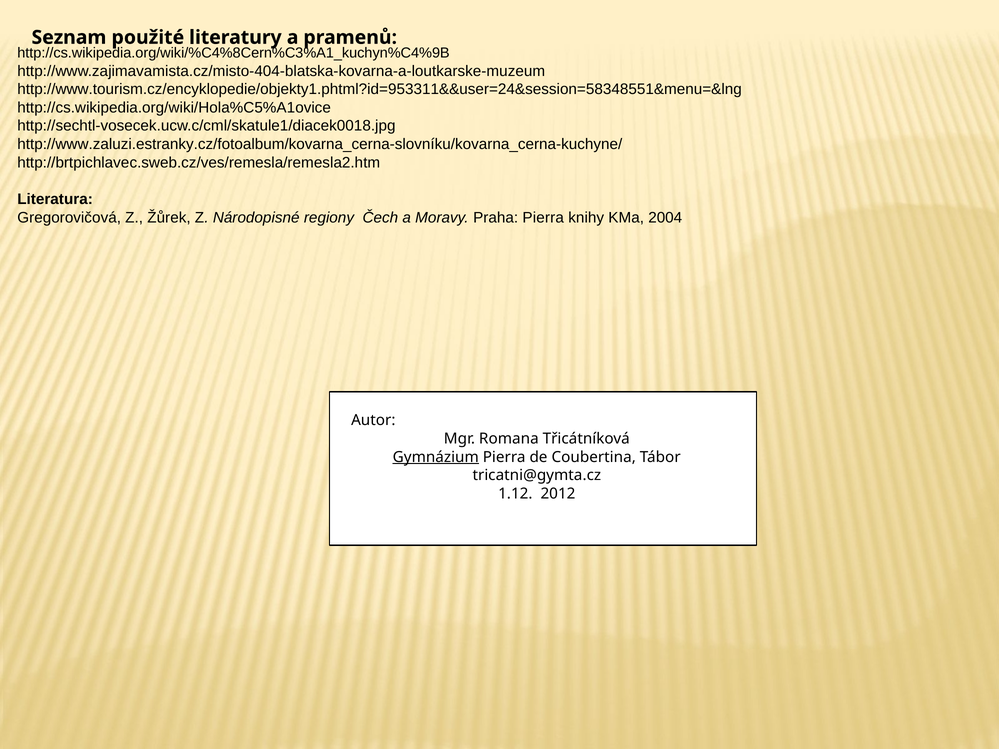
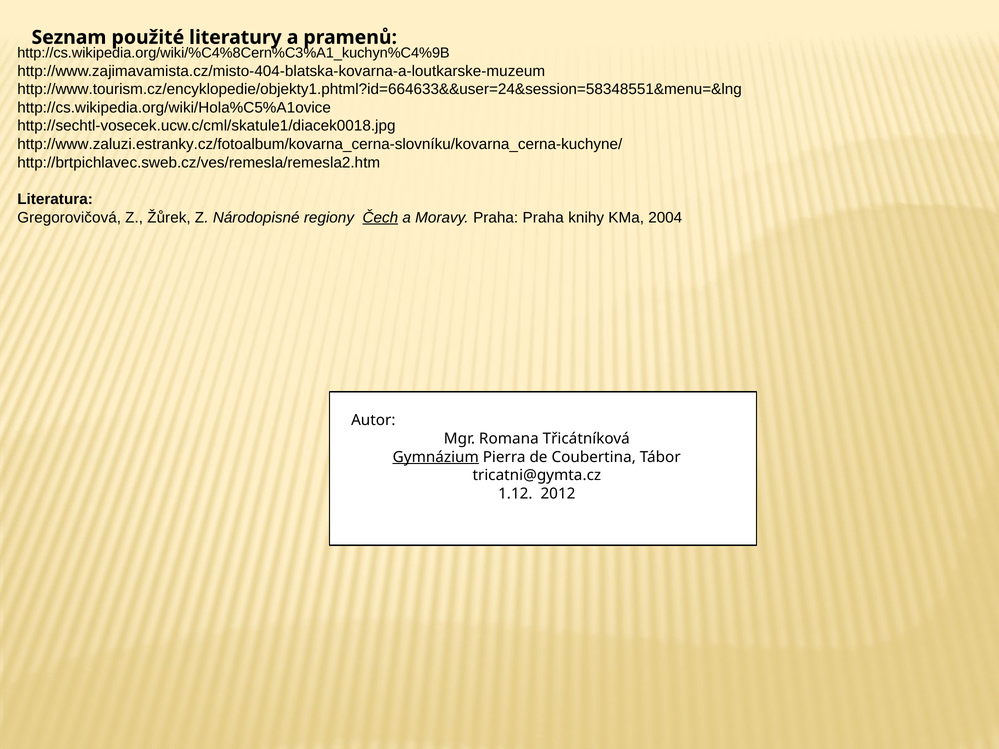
http://www.tourism.cz/encyklopedie/objekty1.phtml?id=953311&&user=24&session=58348551&menu=&lng: http://www.tourism.cz/encyklopedie/objekty1.phtml?id=953311&&user=24&session=58348551&menu=&lng -> http://www.tourism.cz/encyklopedie/objekty1.phtml?id=664633&&user=24&session=58348551&menu=&lng
Čech underline: none -> present
Praha Pierra: Pierra -> Praha
